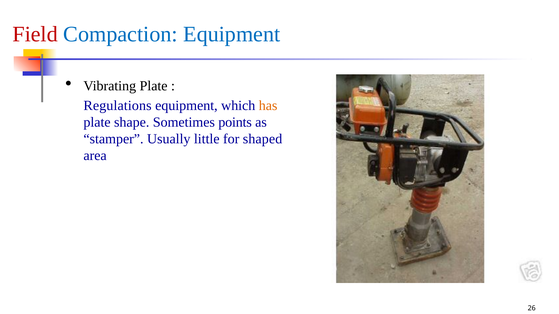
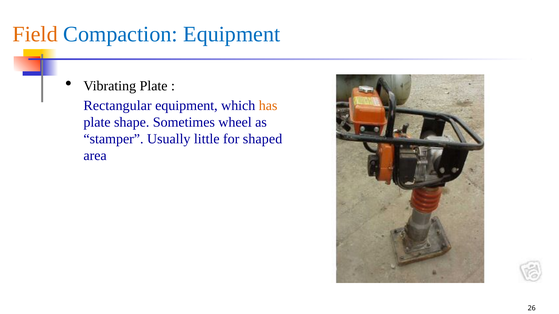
Field colour: red -> orange
Regulations: Regulations -> Rectangular
points: points -> wheel
